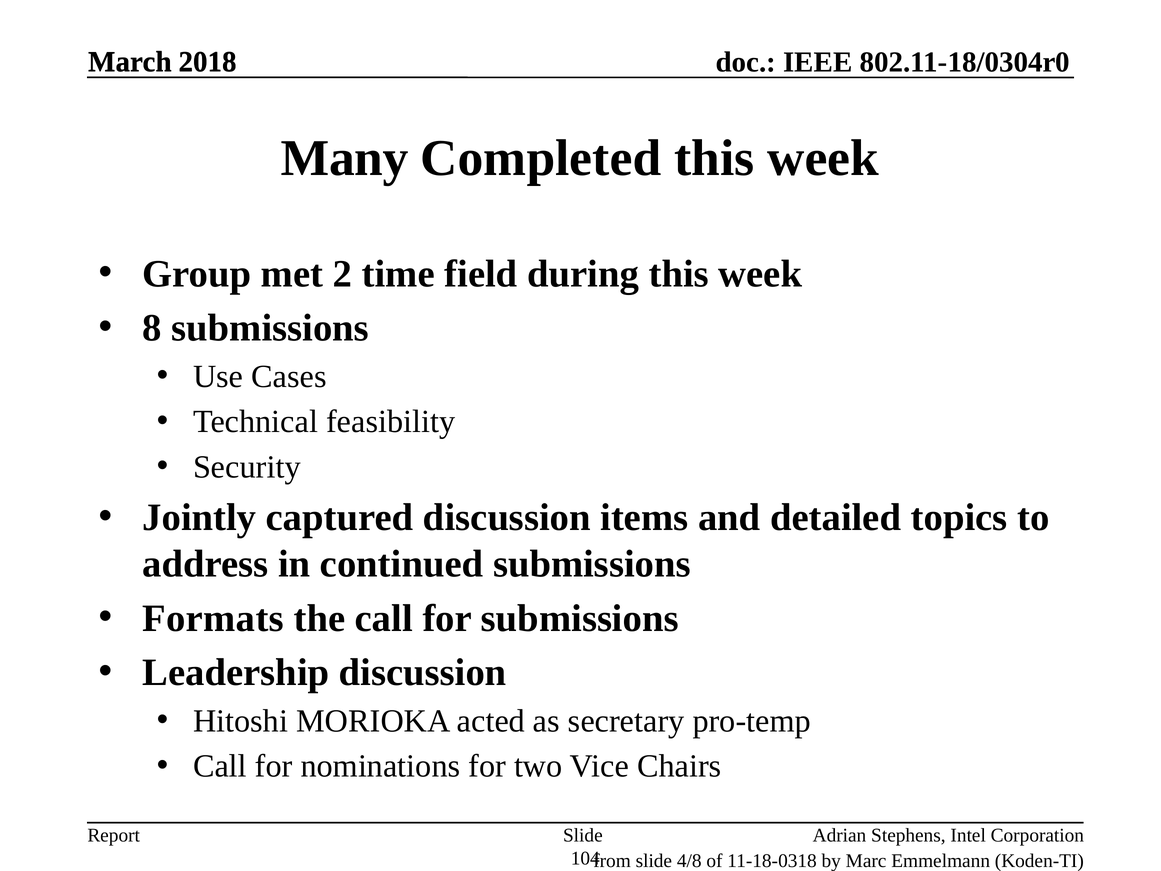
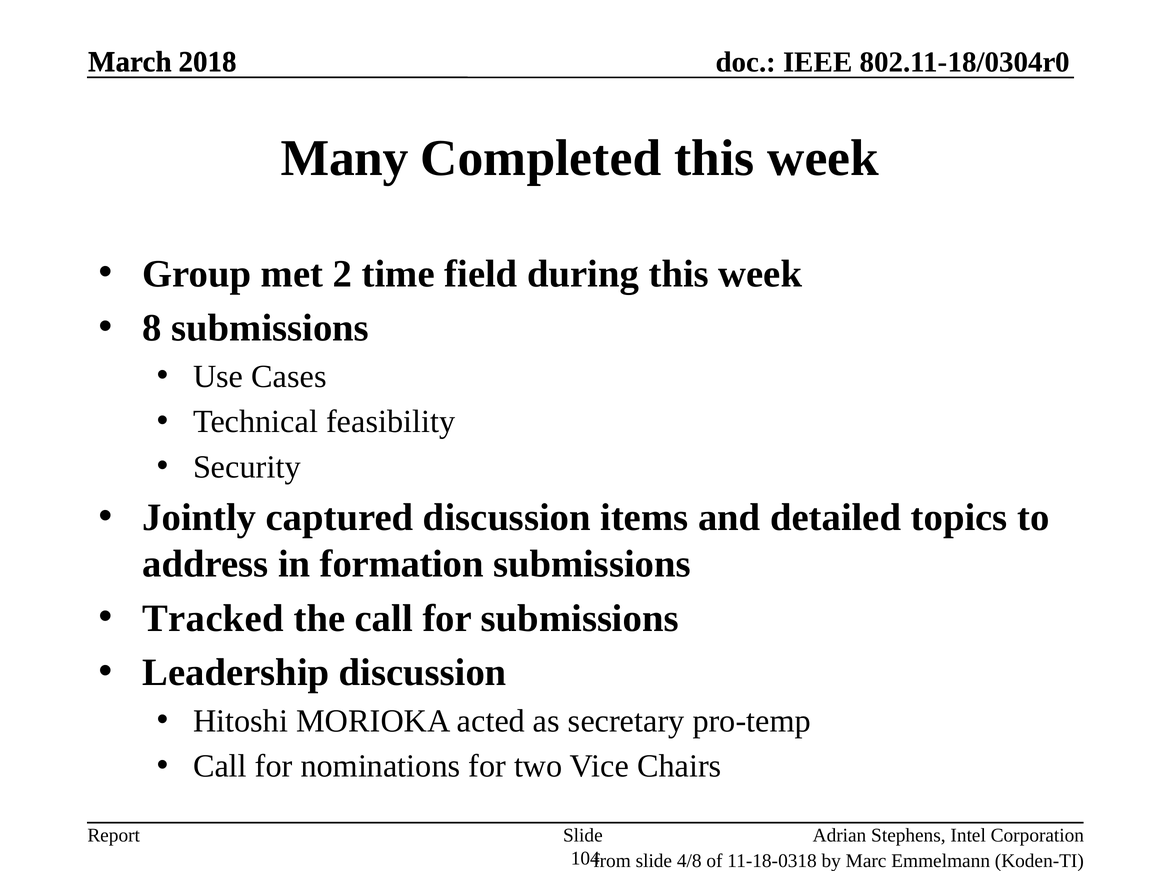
continued: continued -> formation
Formats: Formats -> Tracked
